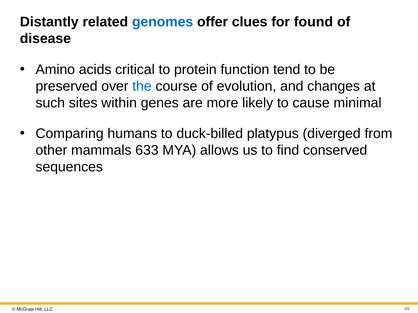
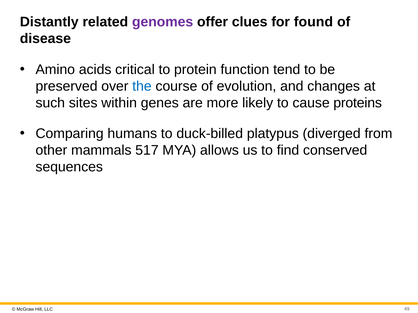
genomes colour: blue -> purple
minimal: minimal -> proteins
633: 633 -> 517
